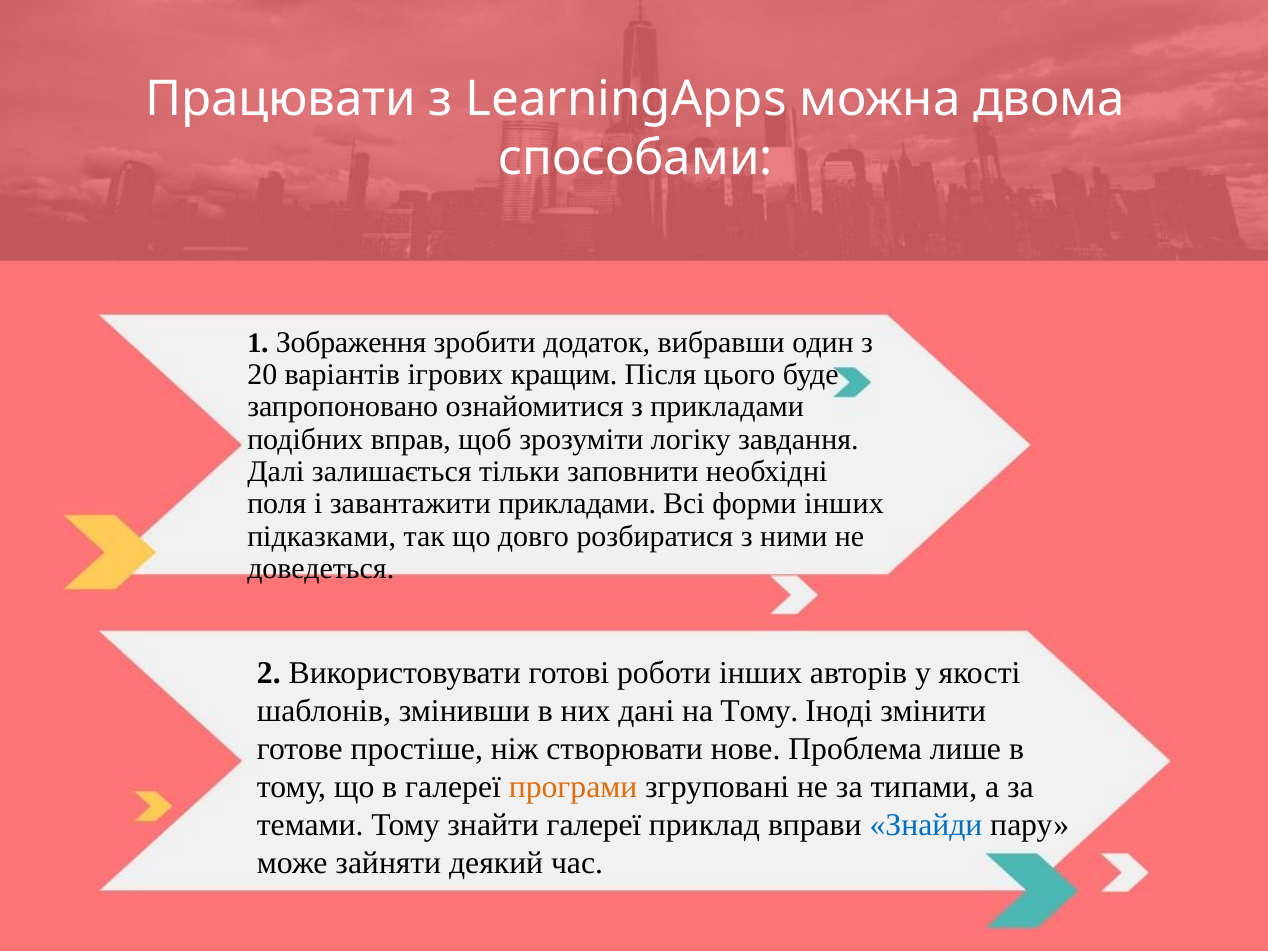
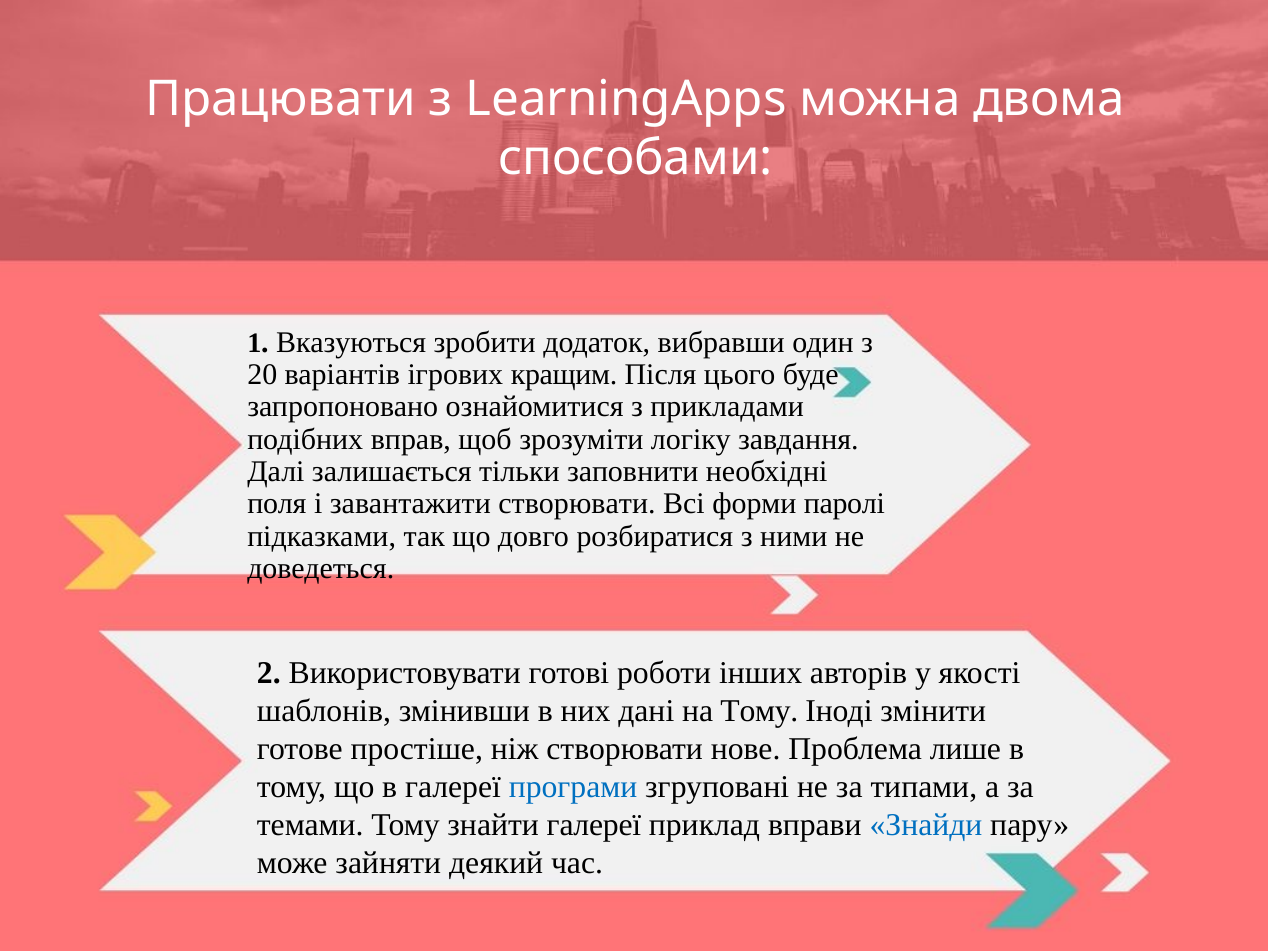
Зображення: Зображення -> Вказуються
завантажити прикладами: прикладами -> створювати
форми інших: інших -> паролі
програми colour: orange -> blue
